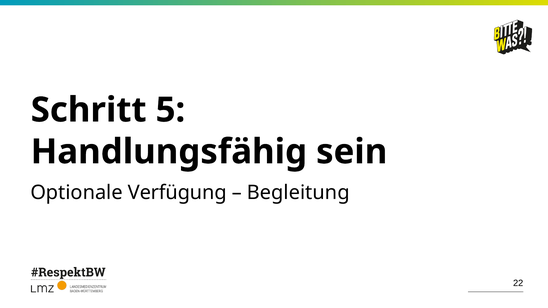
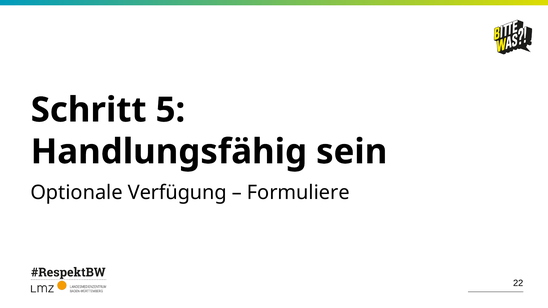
Begleitung: Begleitung -> Formuliere
